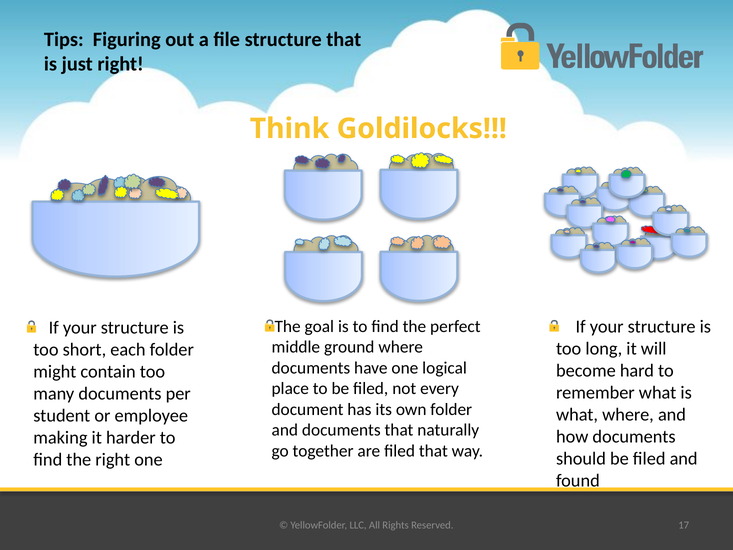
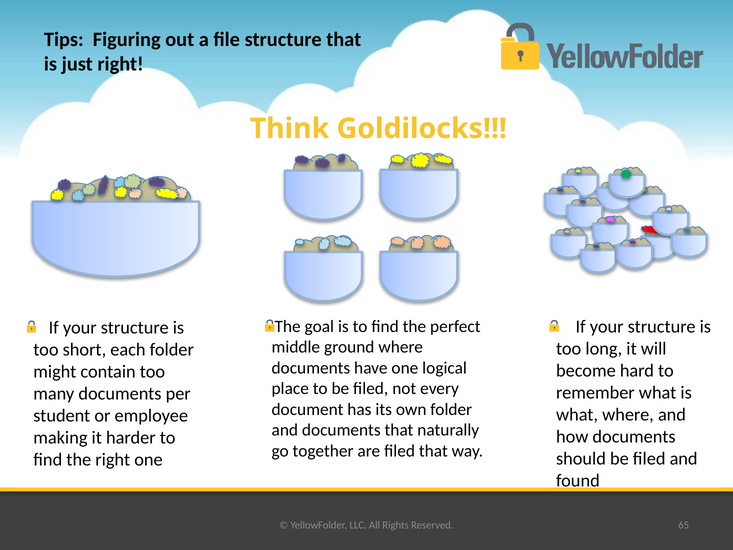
17: 17 -> 65
